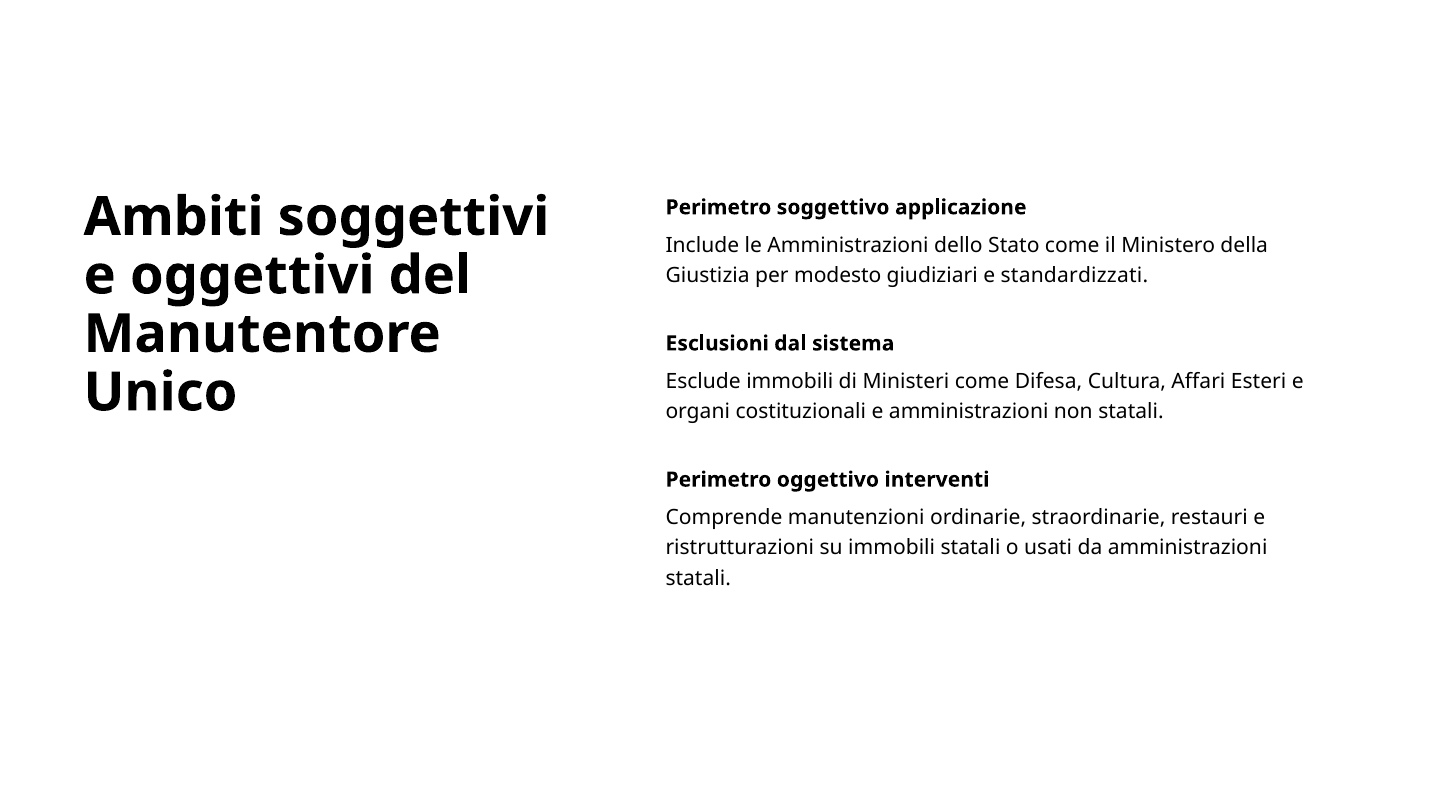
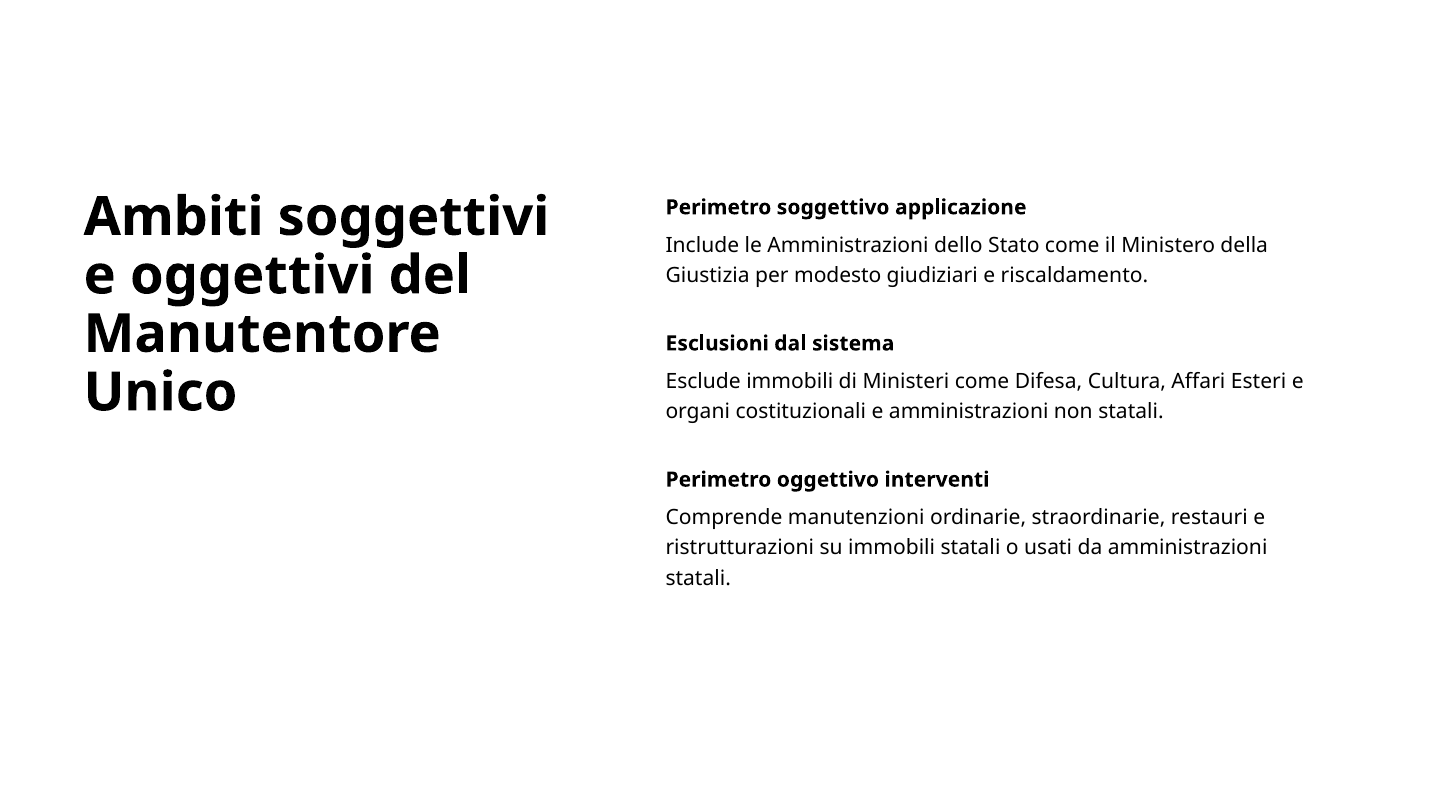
standardizzati: standardizzati -> riscaldamento
